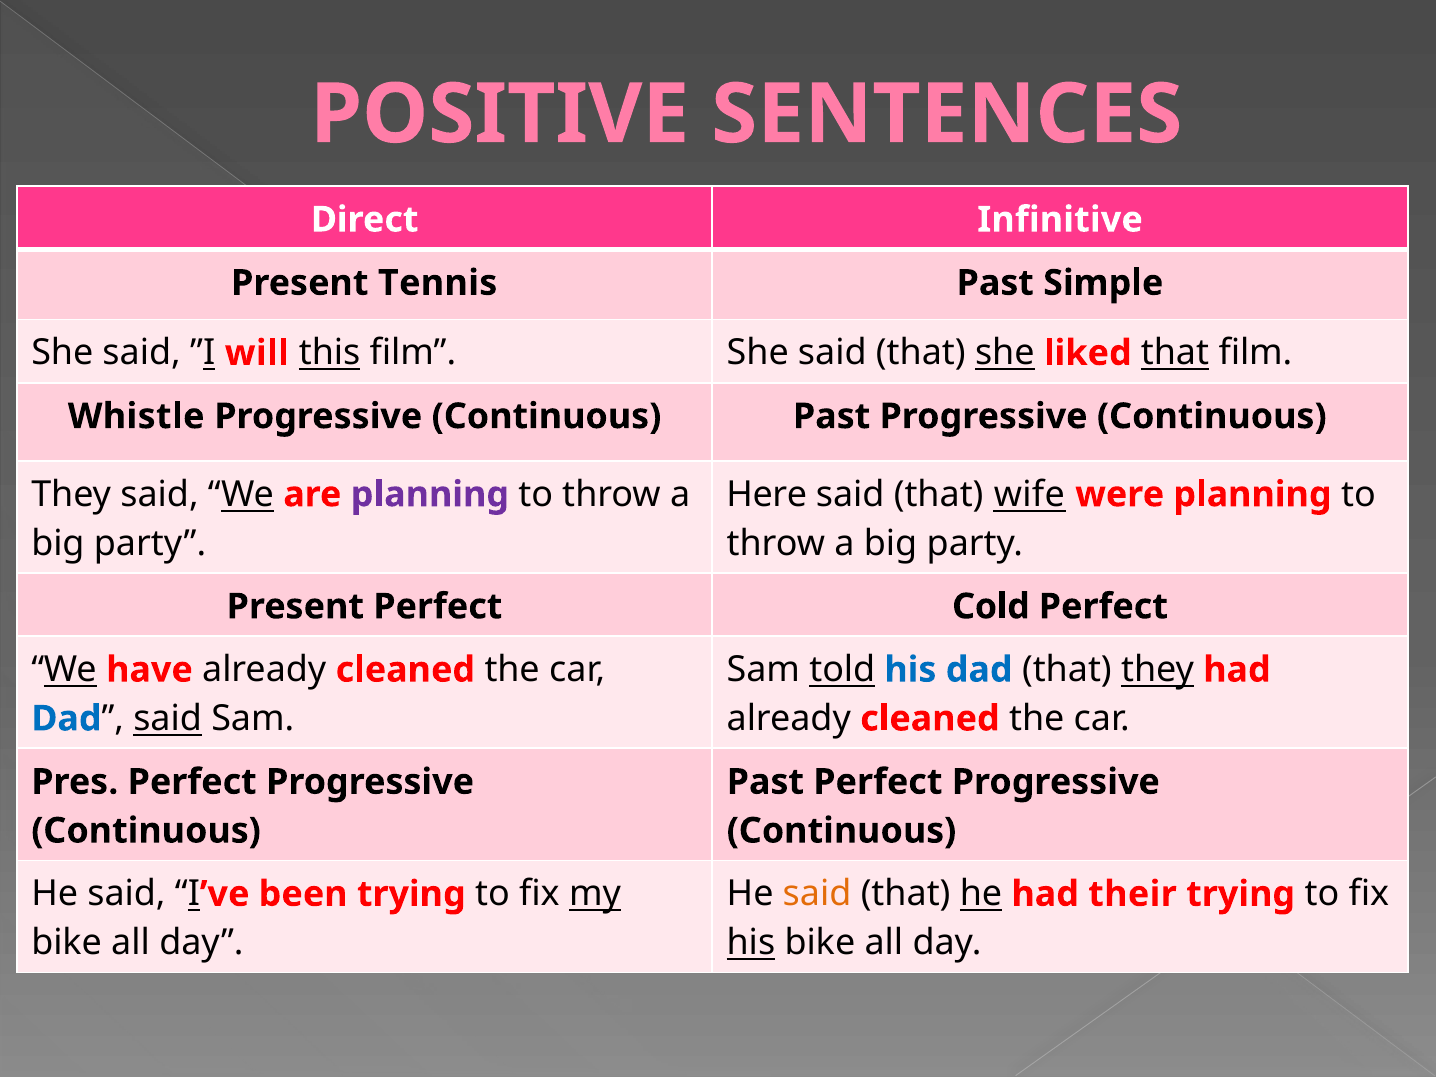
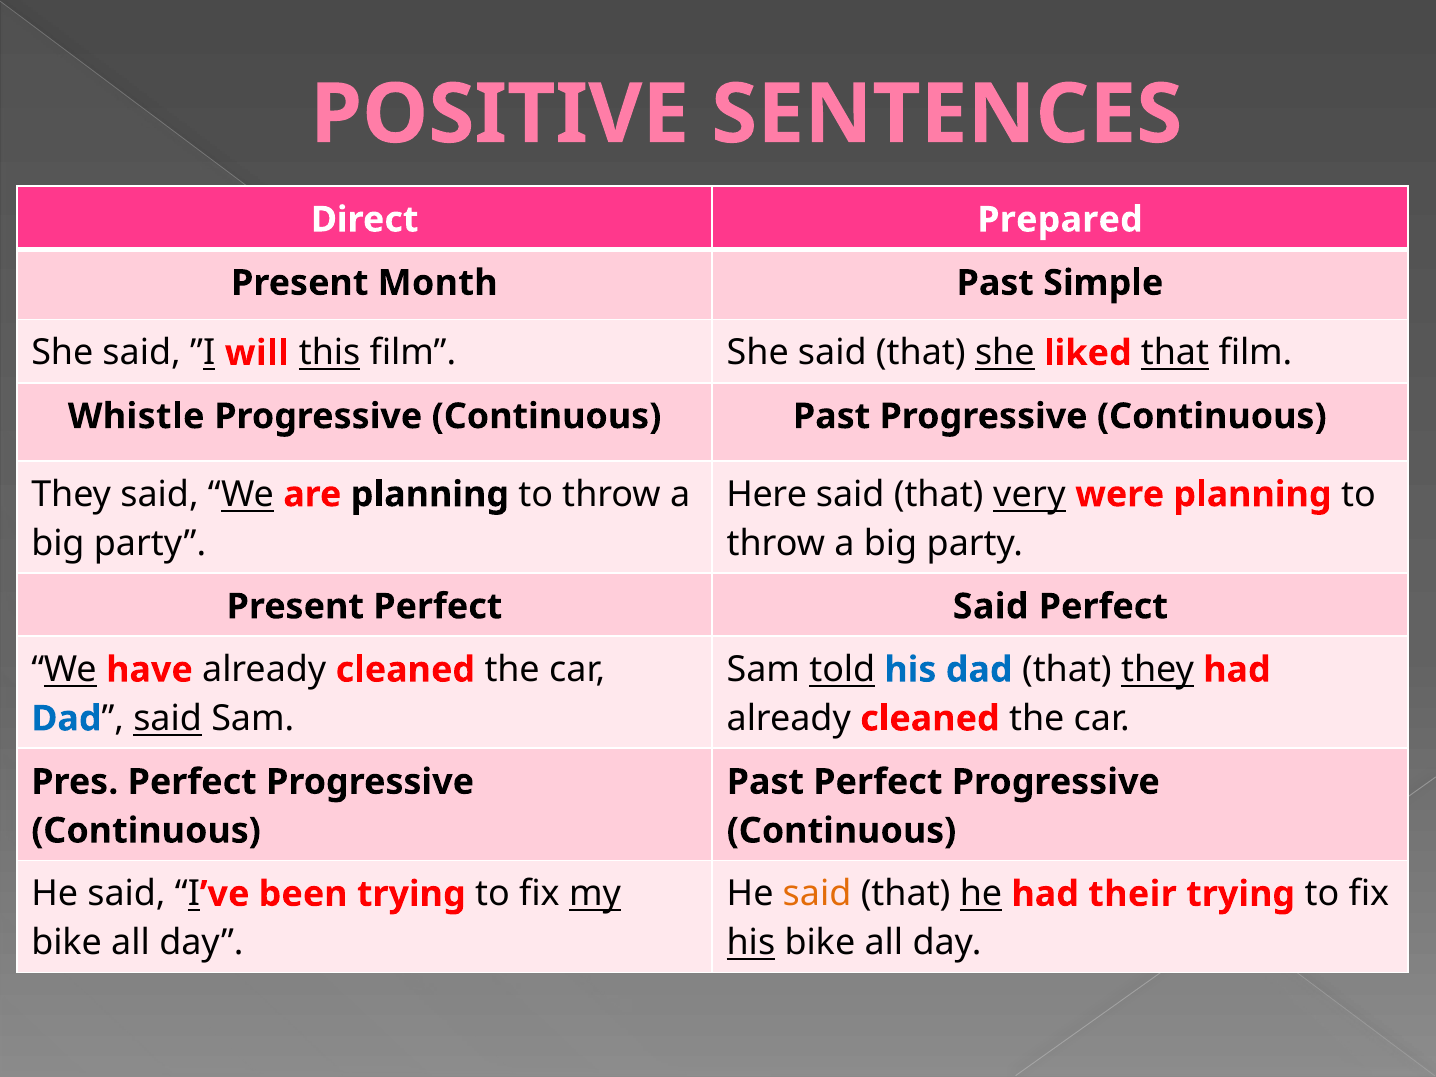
Infinitive: Infinitive -> Prepared
Tennis: Tennis -> Month
planning at (430, 494) colour: purple -> black
wife: wife -> very
Perfect Cold: Cold -> Said
